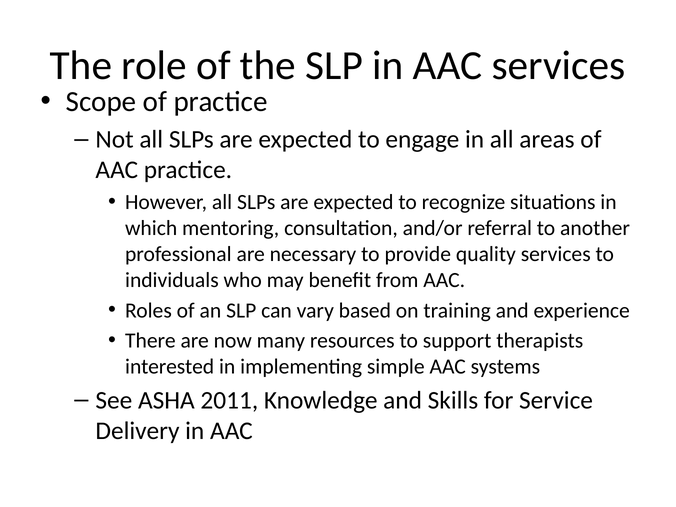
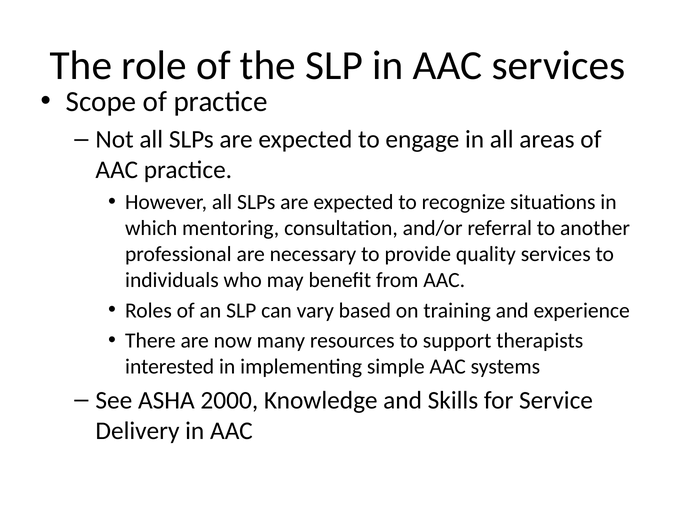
2011: 2011 -> 2000
